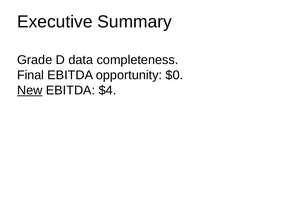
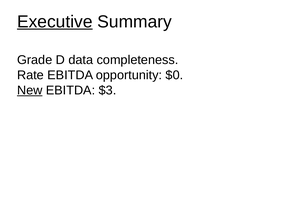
Executive underline: none -> present
Final: Final -> Rate
$4: $4 -> $3
